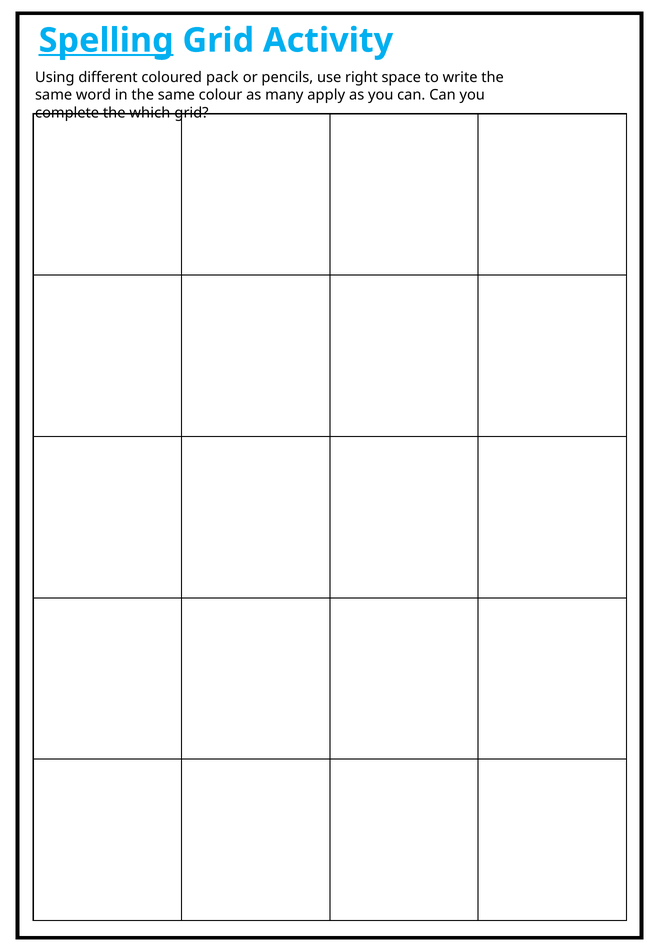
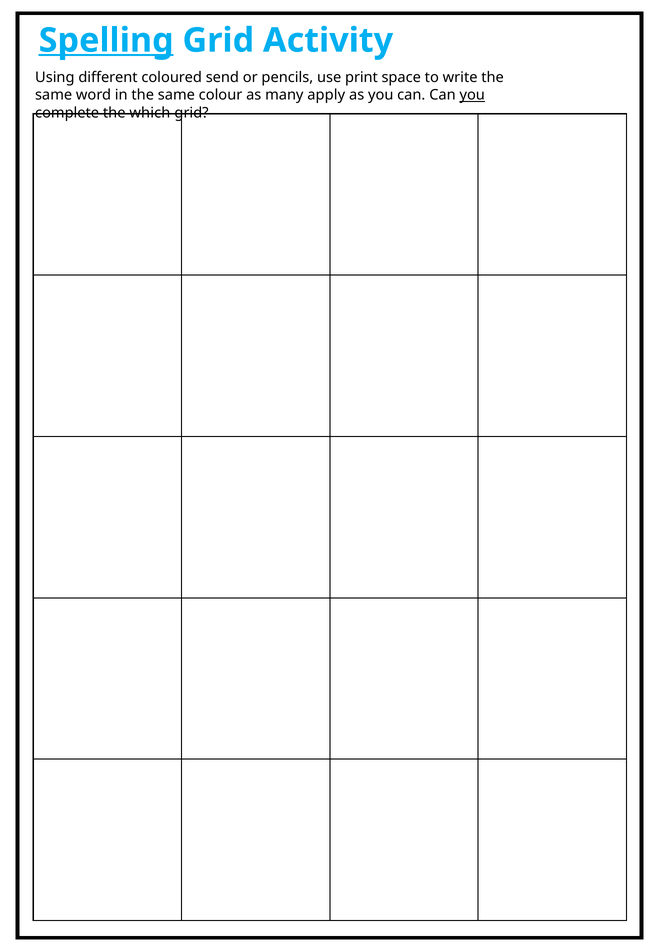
pack: pack -> send
right: right -> print
you at (472, 95) underline: none -> present
